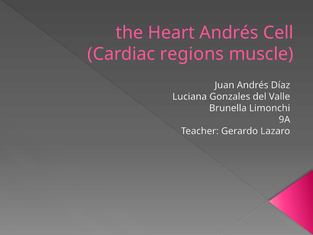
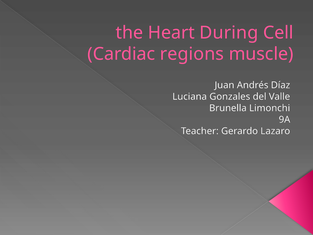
Heart Andrés: Andrés -> During
